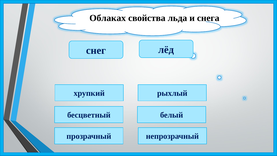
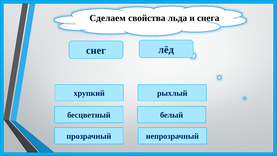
Облаках: Облаках -> Сделаем
